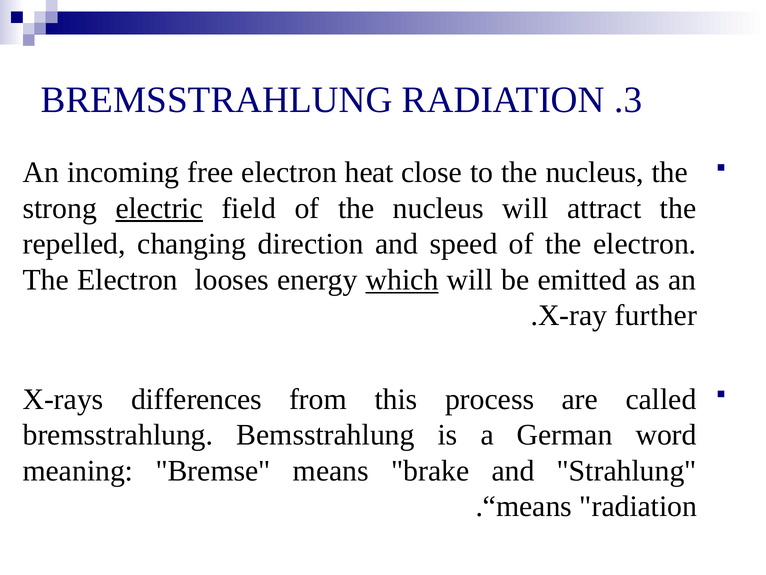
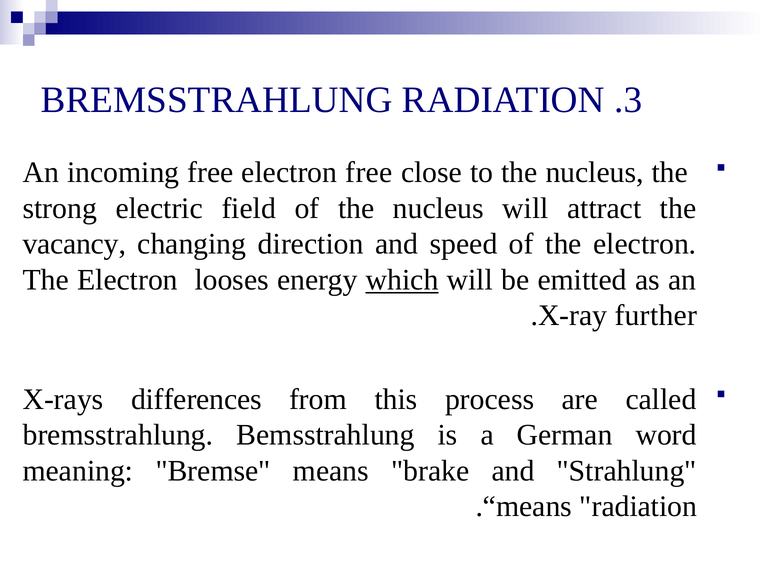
electron heat: heat -> free
electric underline: present -> none
repelled: repelled -> vacancy
